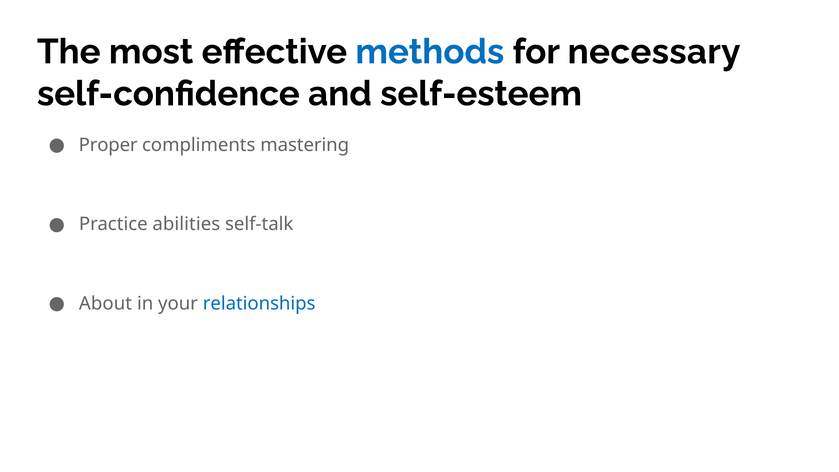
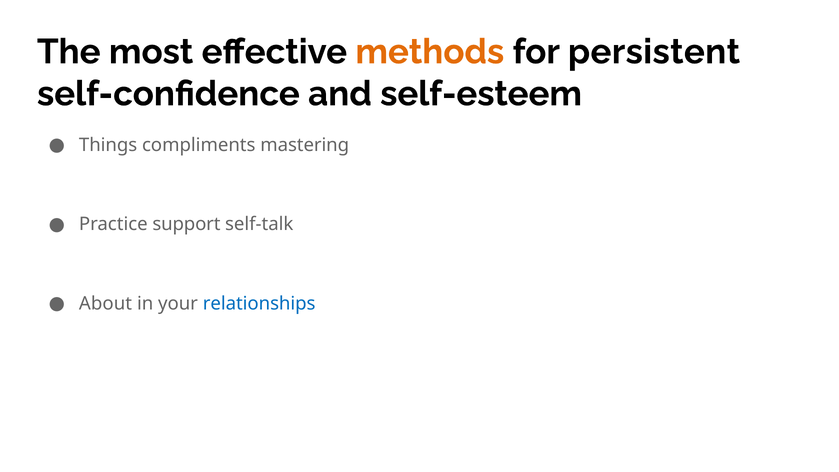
methods colour: blue -> orange
necessary: necessary -> persistent
Proper: Proper -> Things
abilities: abilities -> support
